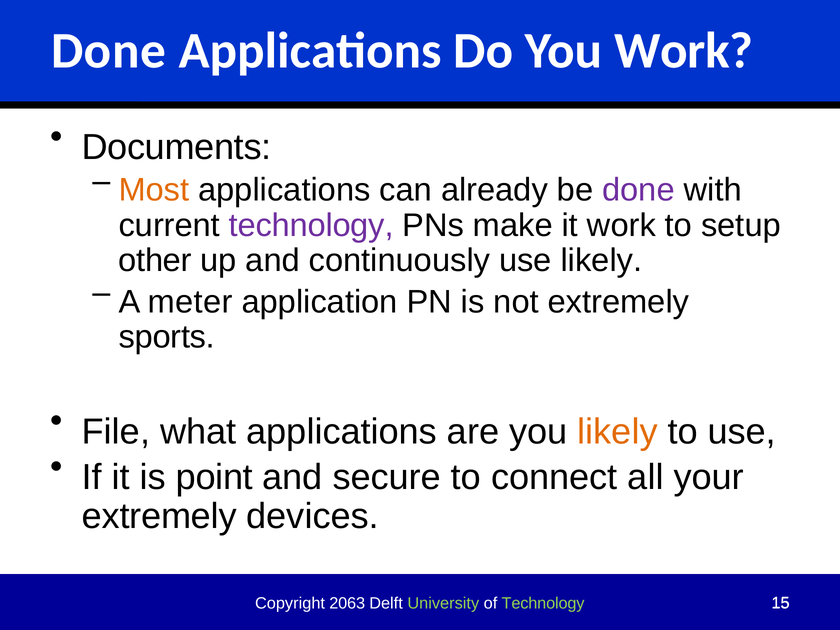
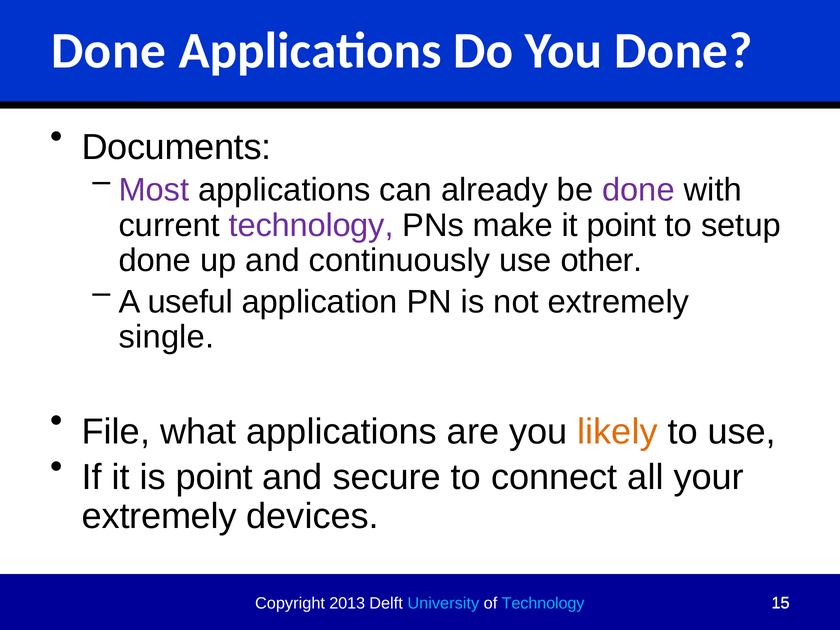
You Work: Work -> Done
Most colour: orange -> purple
it work: work -> point
other at (155, 261): other -> done
use likely: likely -> other
meter: meter -> useful
sports: sports -> single
2063: 2063 -> 2013
University colour: light green -> light blue
Technology at (543, 603) colour: light green -> light blue
